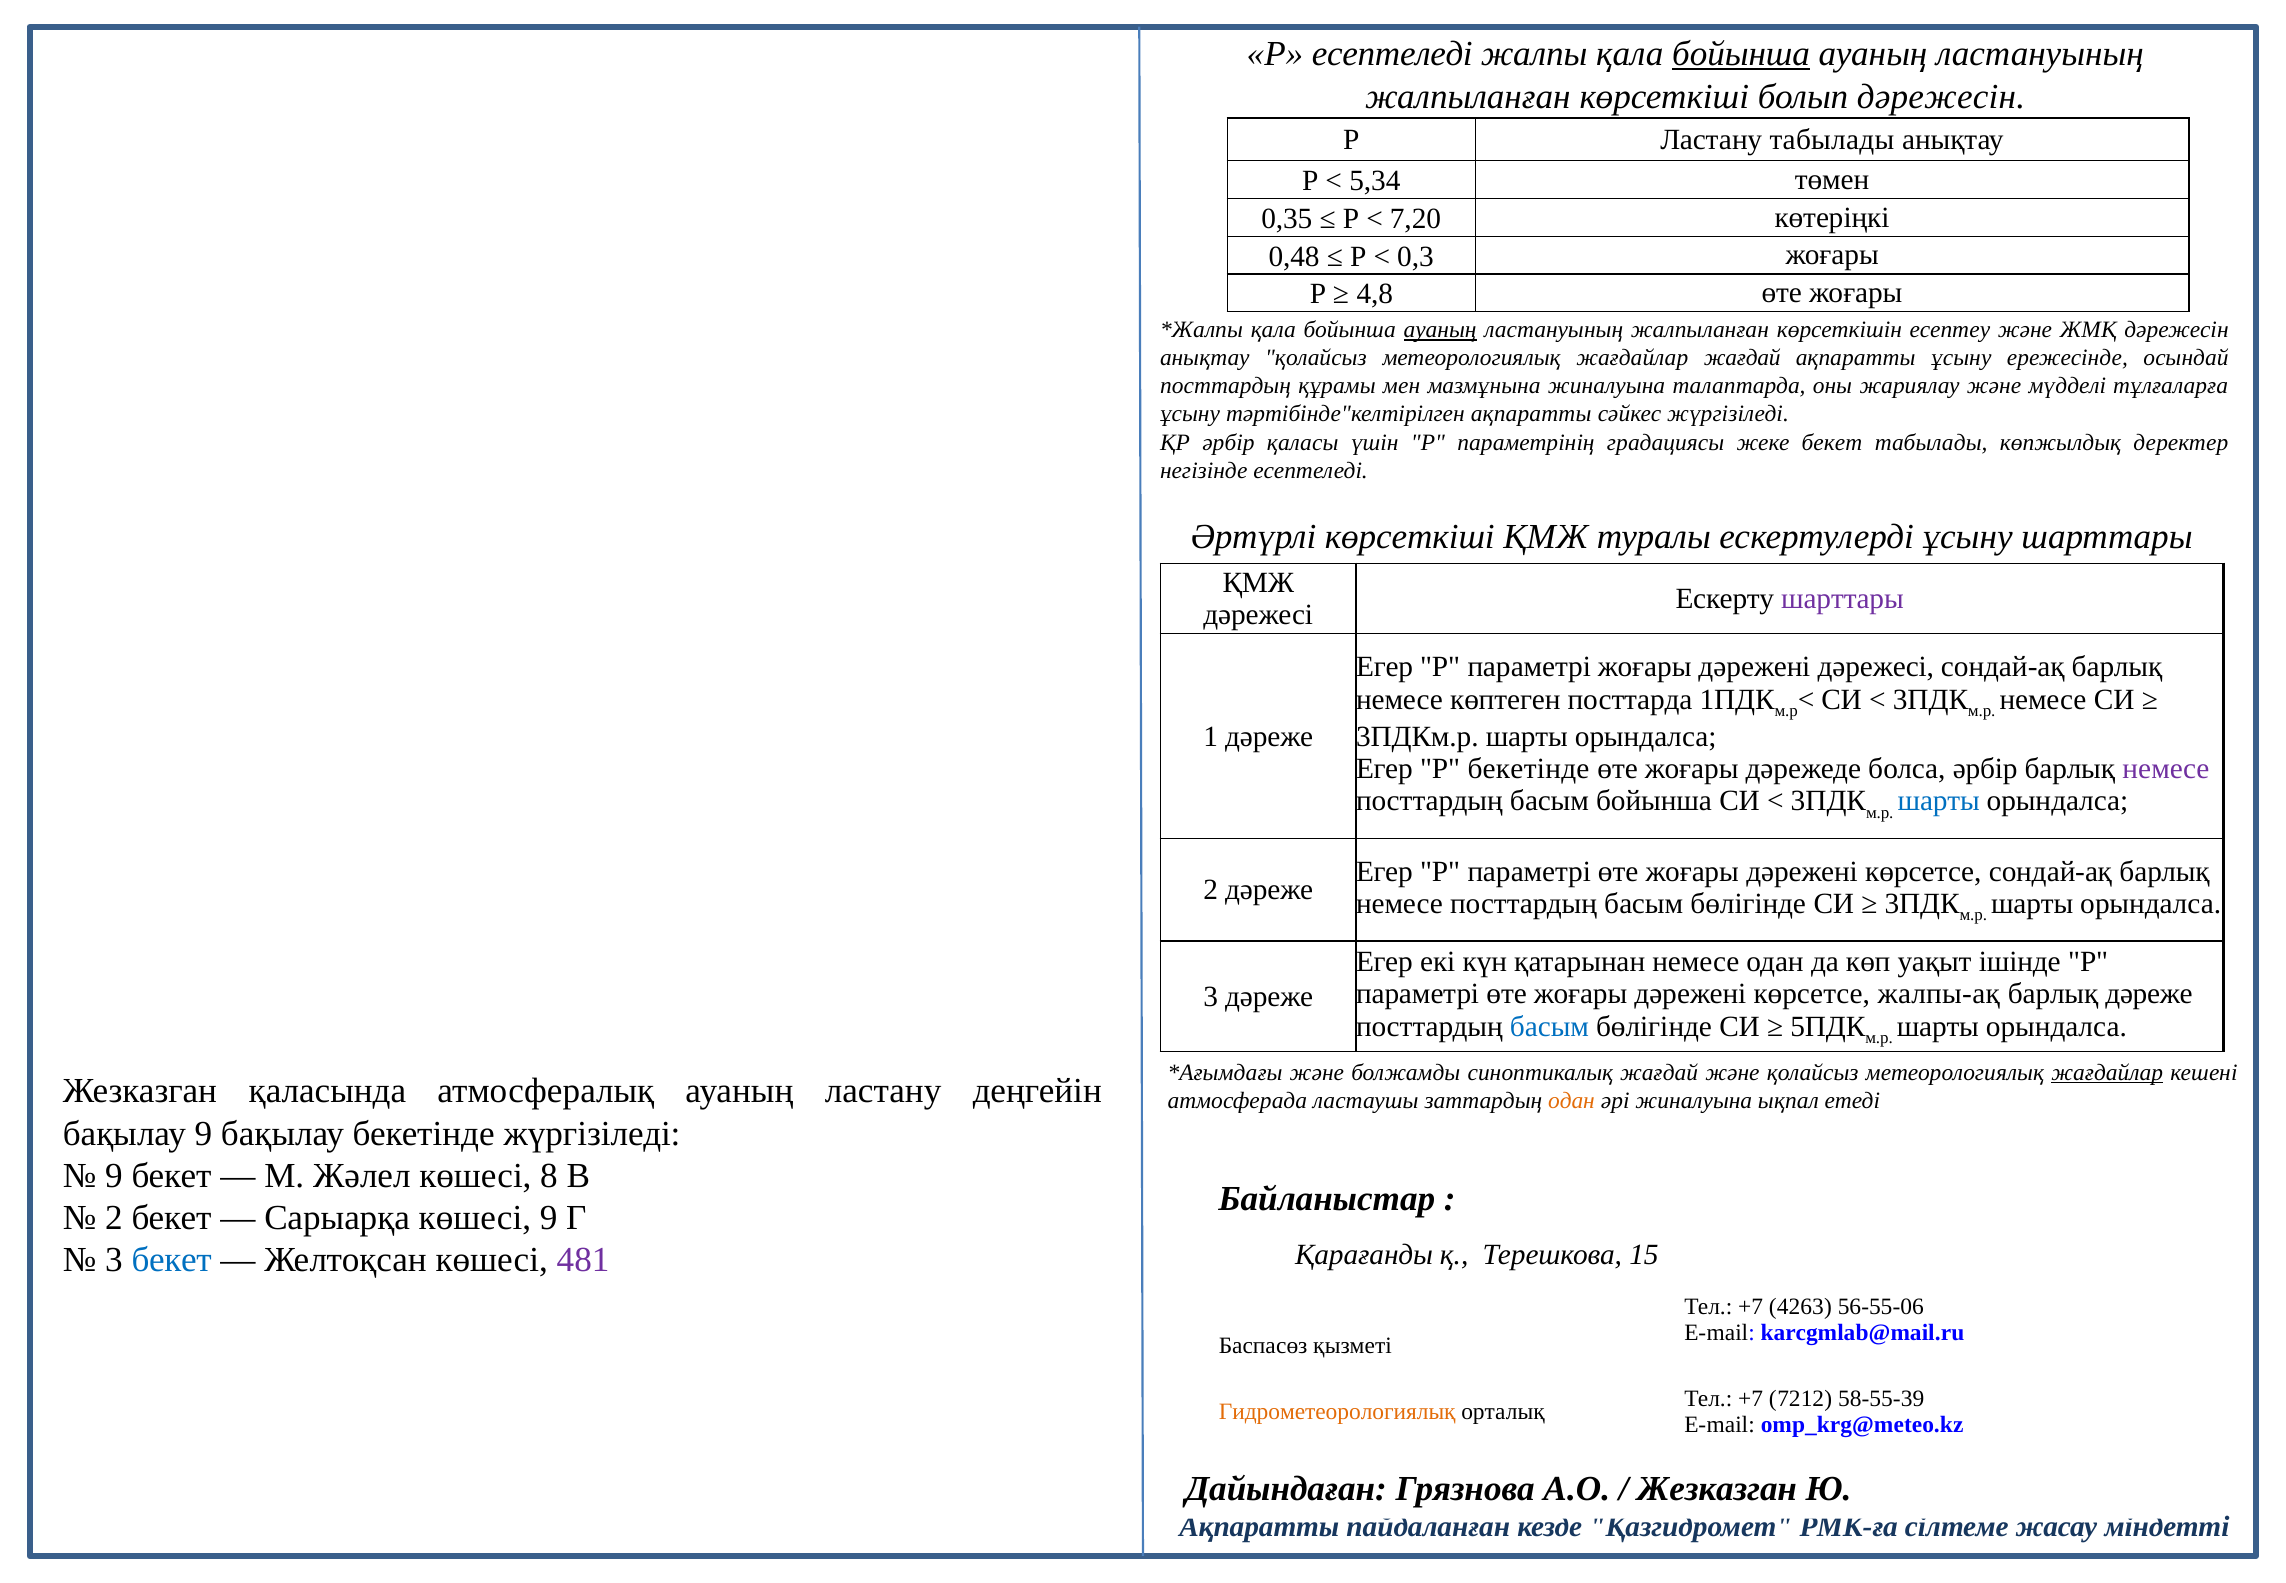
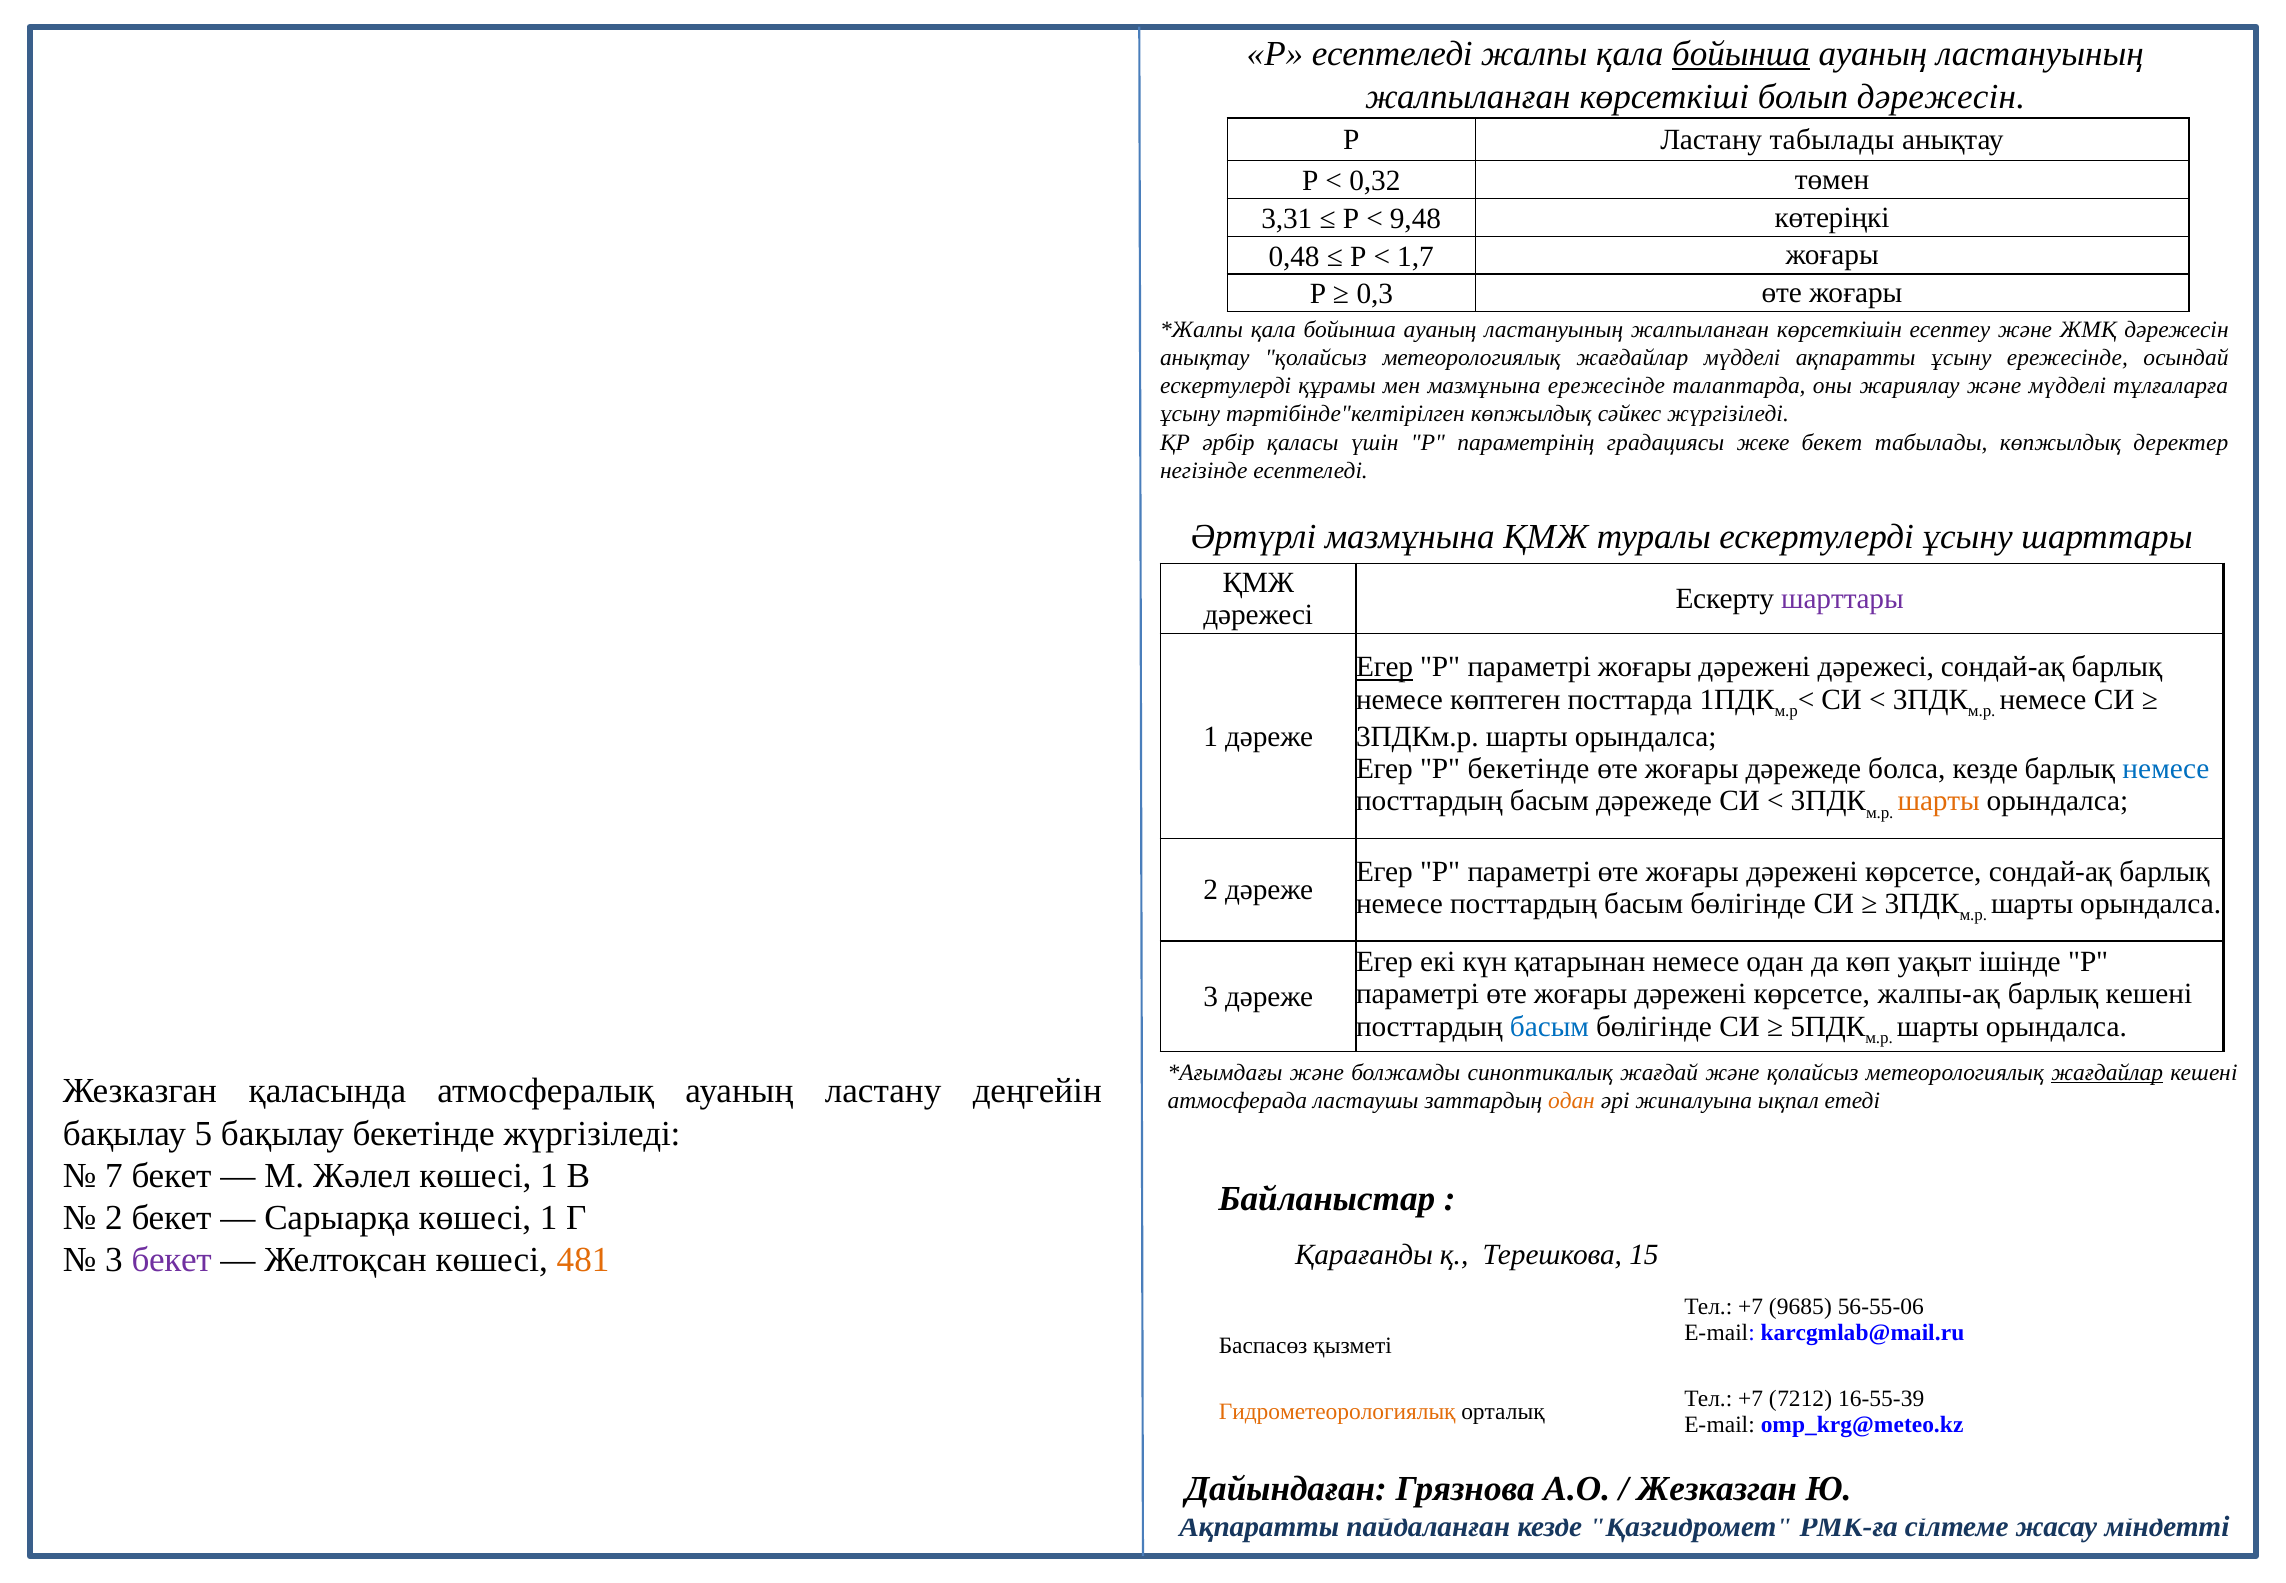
5,34: 5,34 -> 0,32
0,35: 0,35 -> 3,31
7,20: 7,20 -> 9,48
0,3: 0,3 -> 1,7
4,8: 4,8 -> 0,3
ауаның at (1440, 330) underline: present -> none
жағдайлар жағдай: жағдай -> мүдделі
посттардың at (1226, 386): посттардың -> ескертулерді
мазмұнына жиналуына: жиналуына -> ережесінде
тәртібінде"келтірілген ақпаратты: ақпаратты -> көпжылдық
Әртүрлі көрсеткіші: көрсеткіші -> мазмұнына
Егер at (1385, 667) underline: none -> present
болса әрбір: әрбір -> кезде
немесе at (2166, 768) colour: purple -> blue
басым бойынша: бойынша -> дәрежеде
шарты at (1939, 801) colour: blue -> orange
барлық дәреже: дәреже -> кешені
бақылау 9: 9 -> 5
9 at (114, 1175): 9 -> 7
Жәлел көшесі 8: 8 -> 1
Сарыарқа көшесі 9: 9 -> 1
бекет at (172, 1260) colour: blue -> purple
481 colour: purple -> orange
4263: 4263 -> 9685
58-55-39: 58-55-39 -> 16-55-39
